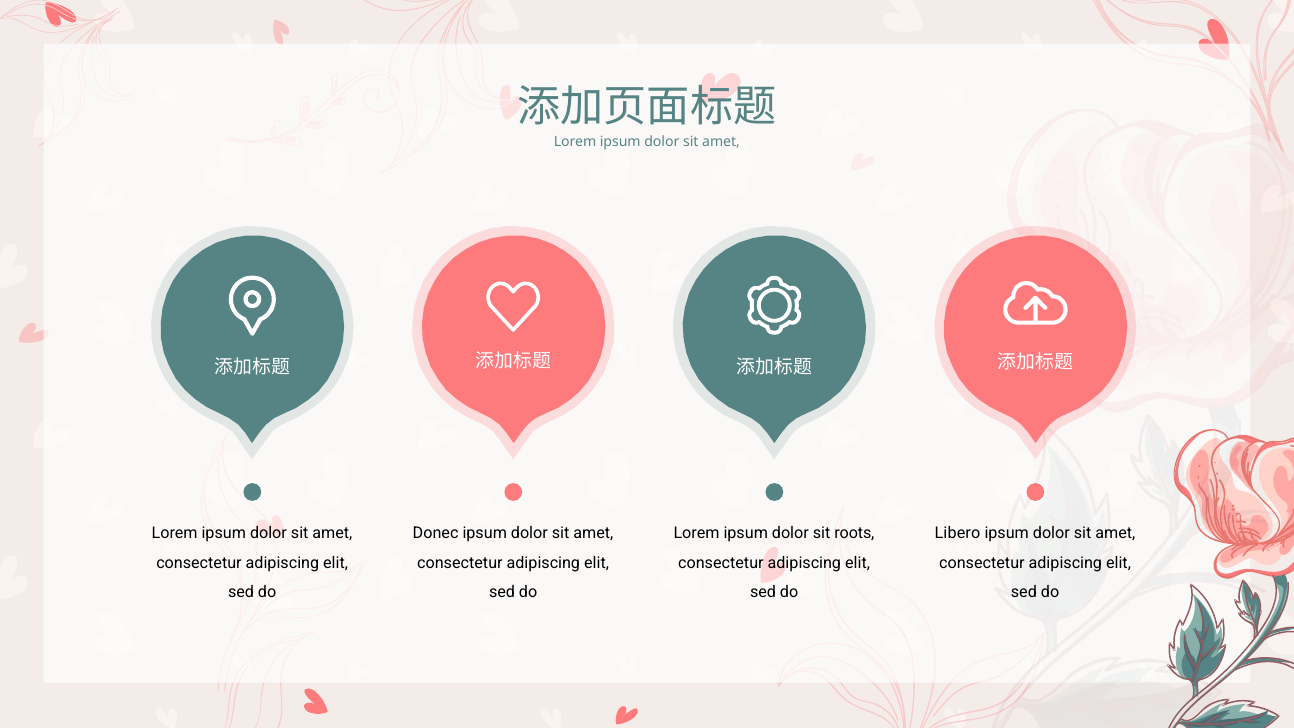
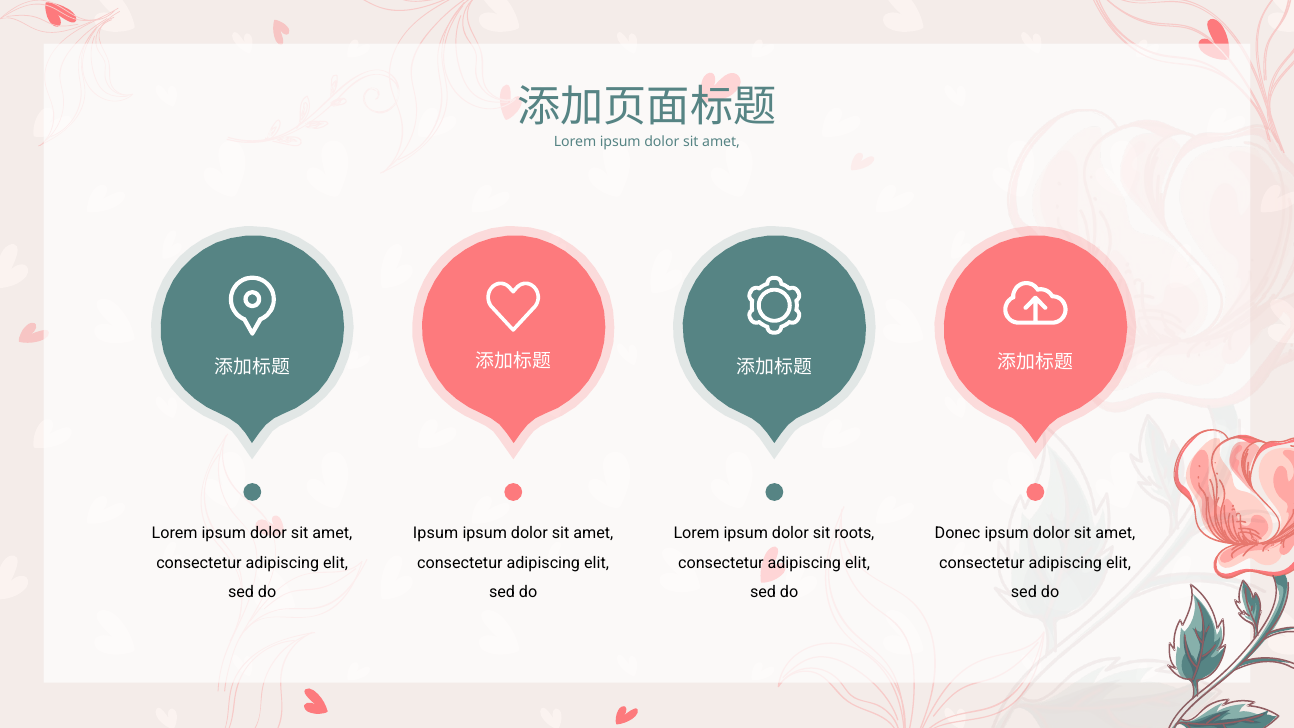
Donec at (436, 534): Donec -> Ipsum
Libero: Libero -> Donec
